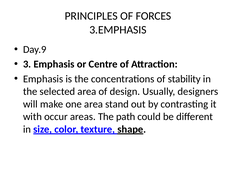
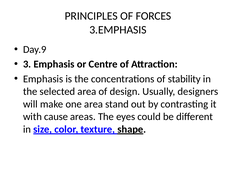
occur: occur -> cause
path: path -> eyes
